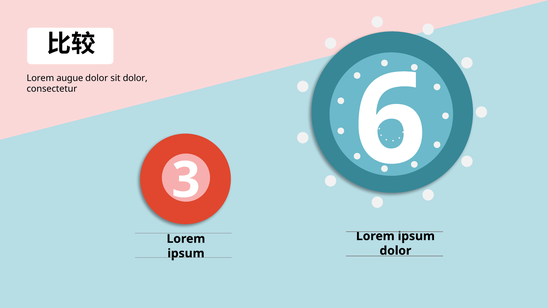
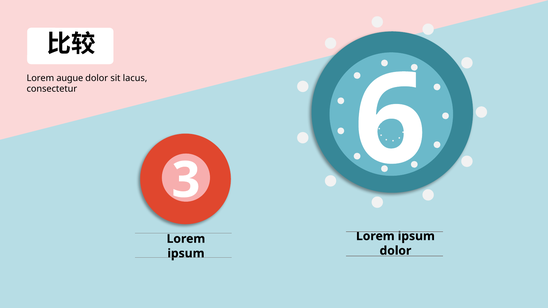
sit dolor: dolor -> lacus
